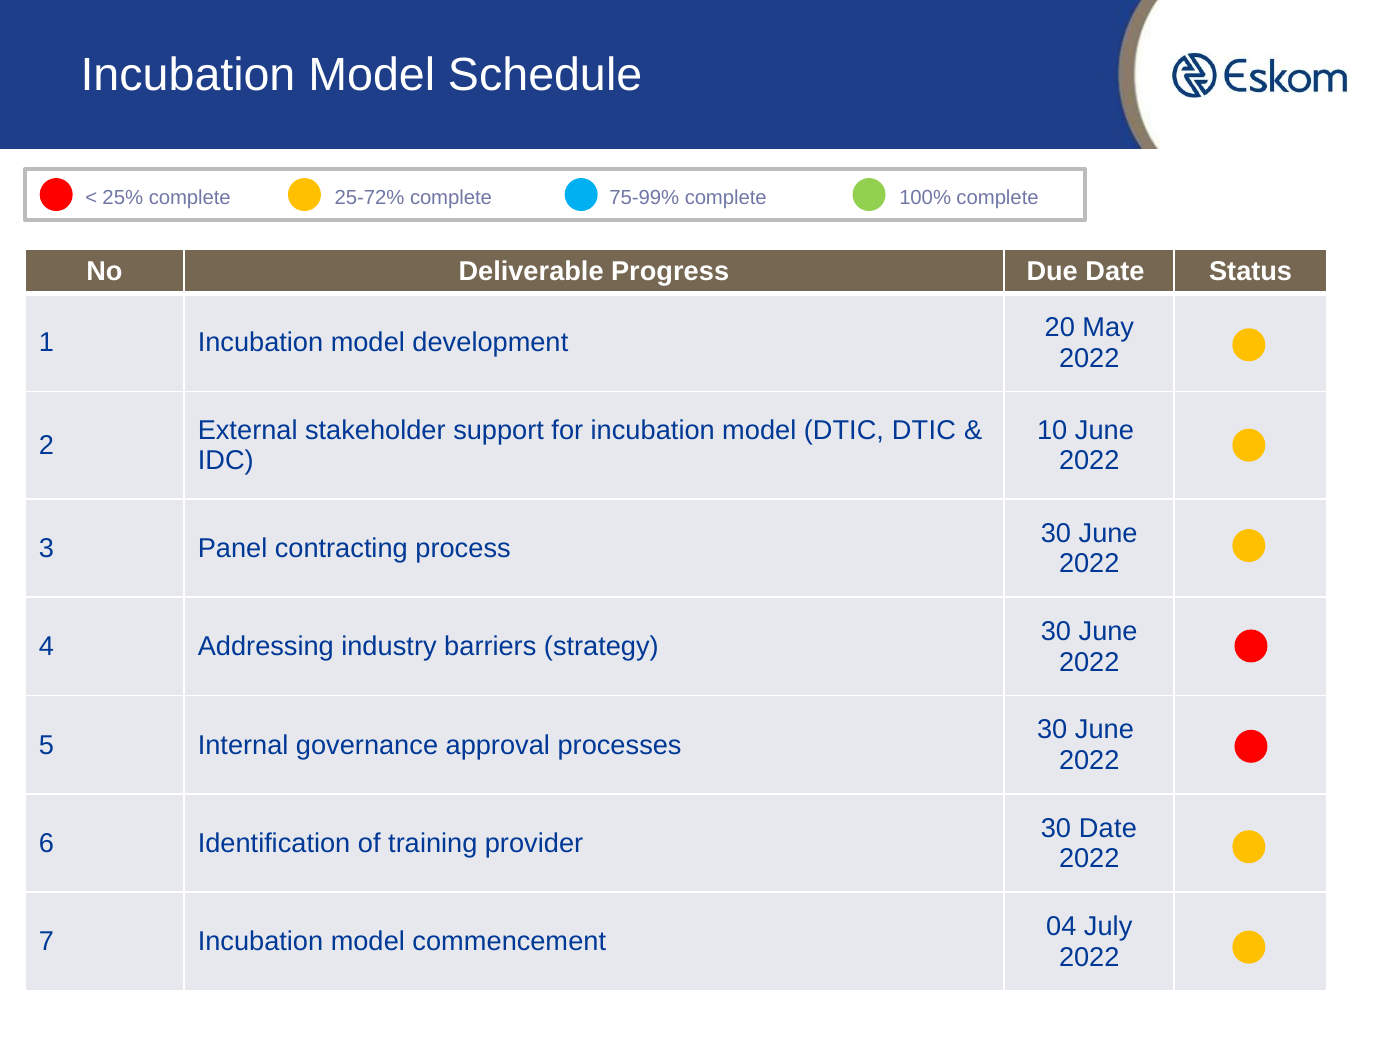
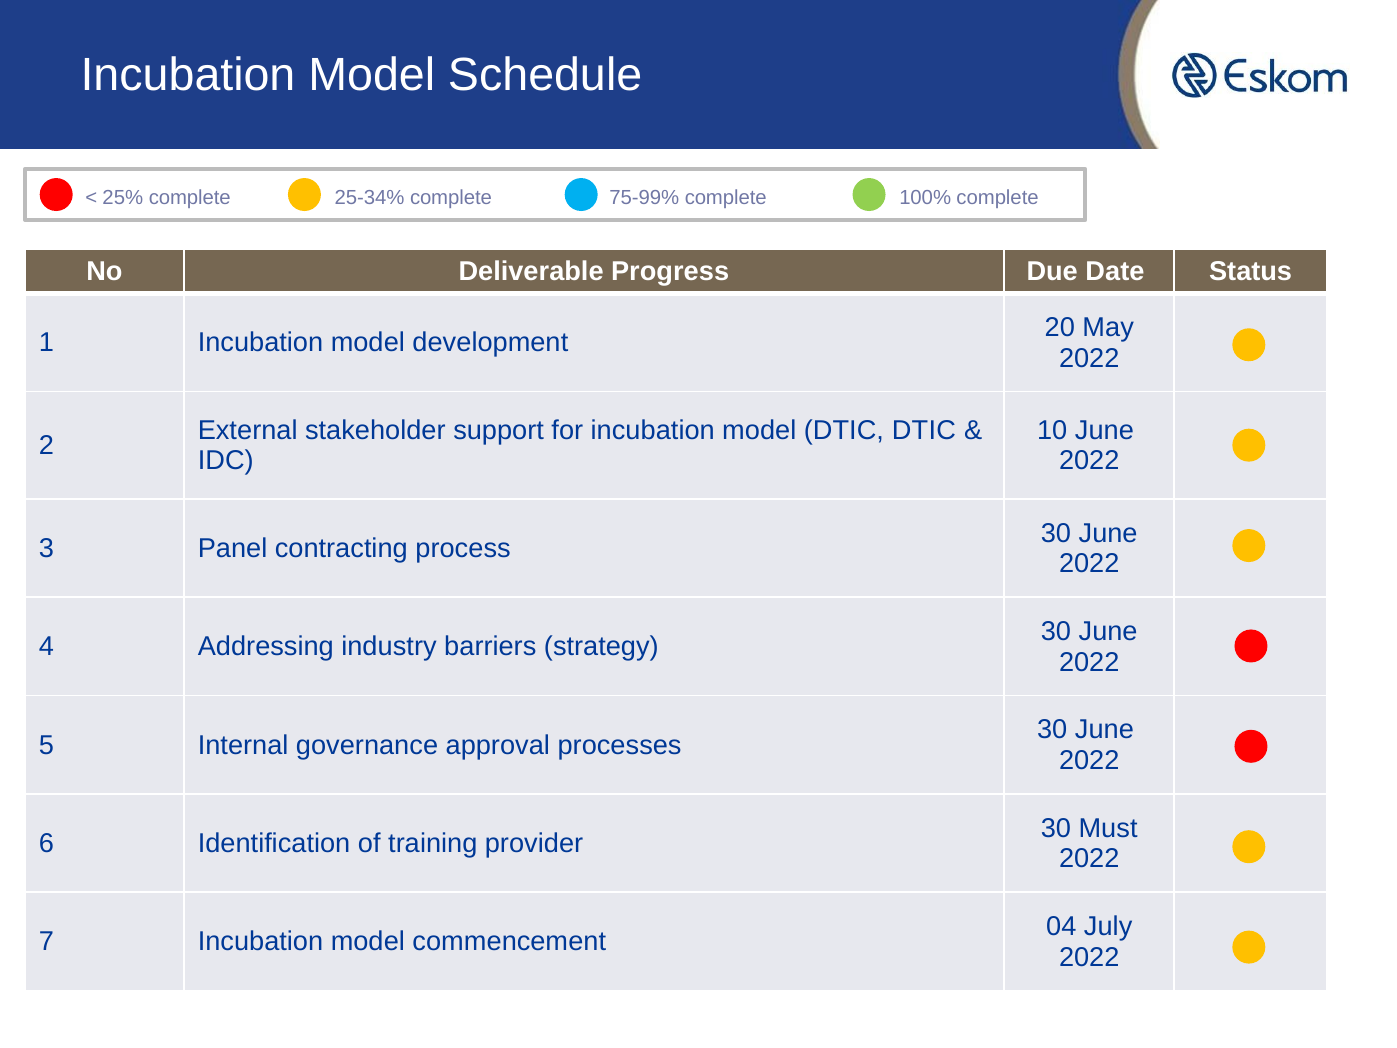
25-72%: 25-72% -> 25-34%
30 Date: Date -> Must
